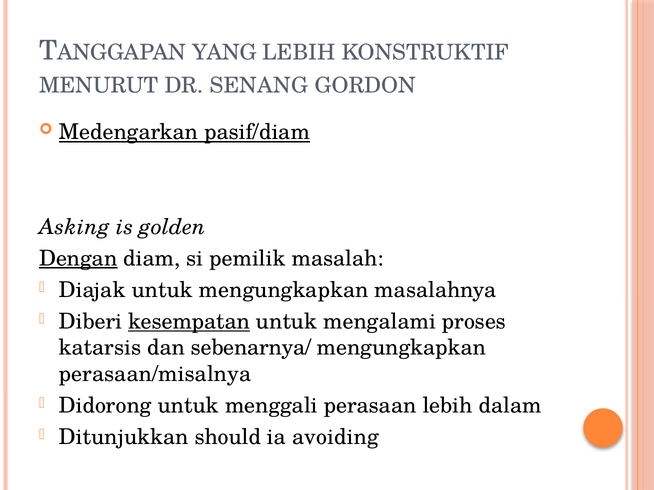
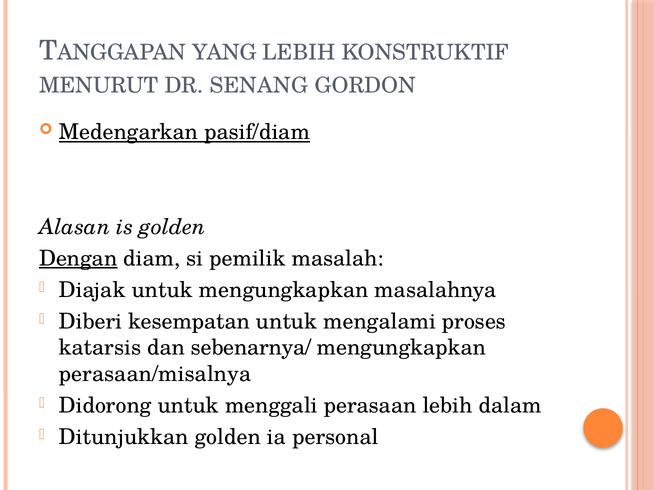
Asking: Asking -> Alasan
kesempatan underline: present -> none
Ditunjukkan should: should -> golden
avoiding: avoiding -> personal
